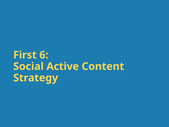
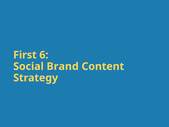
Active: Active -> Brand
